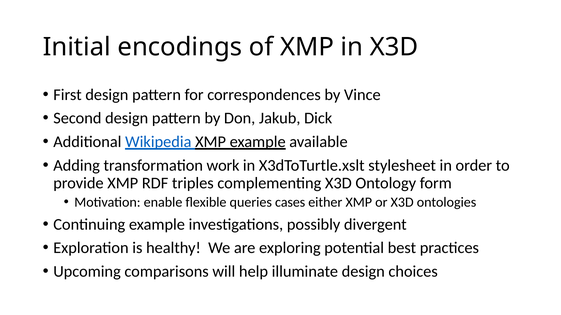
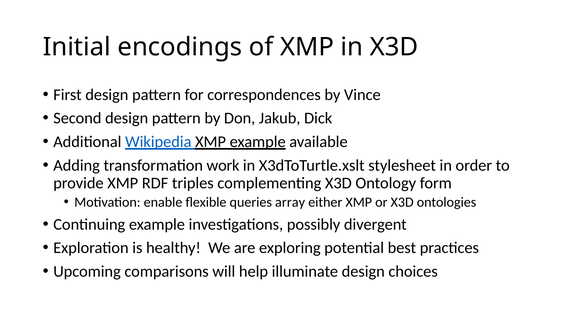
cases: cases -> array
